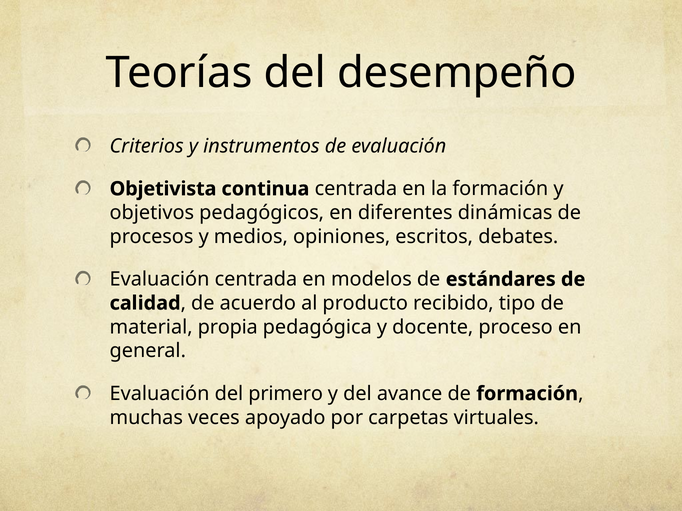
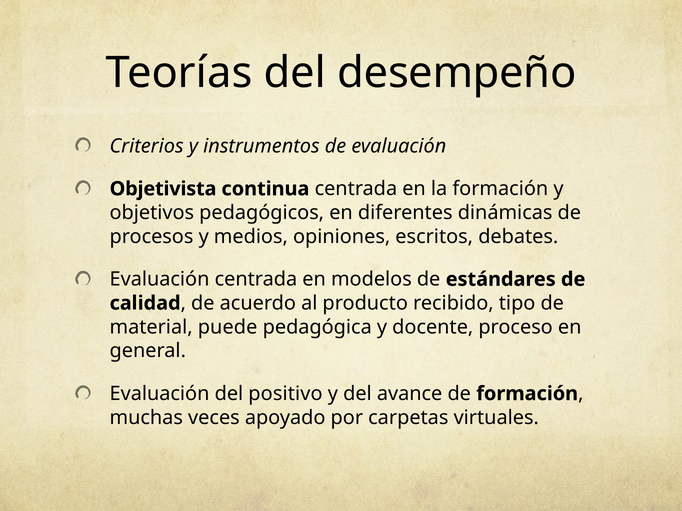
propia: propia -> puede
primero: primero -> positivo
